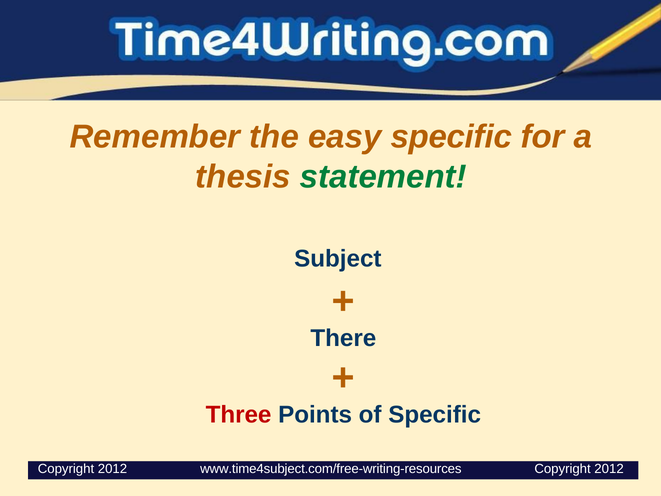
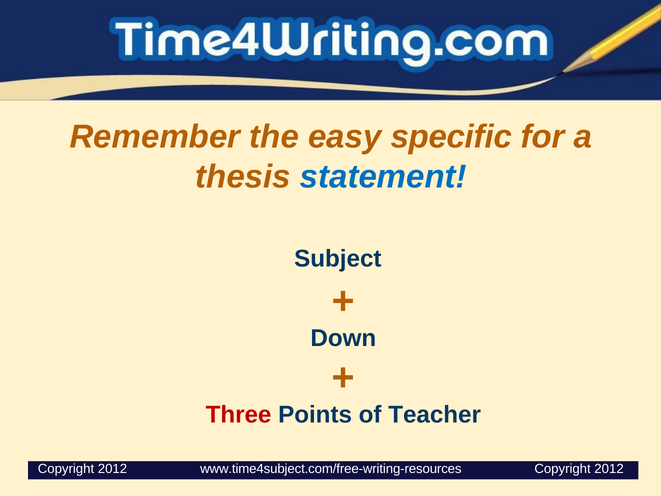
statement colour: green -> blue
There: There -> Down
of Specific: Specific -> Teacher
